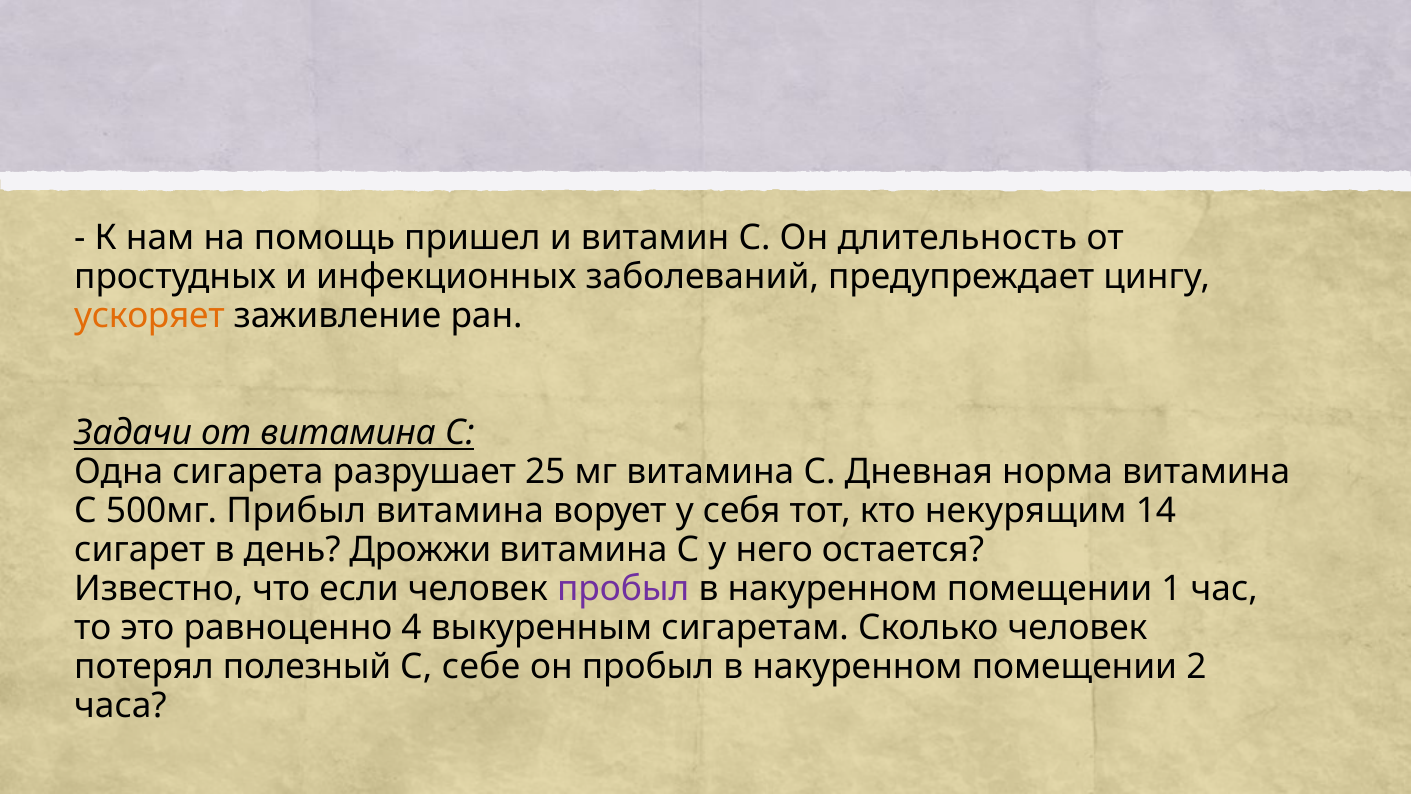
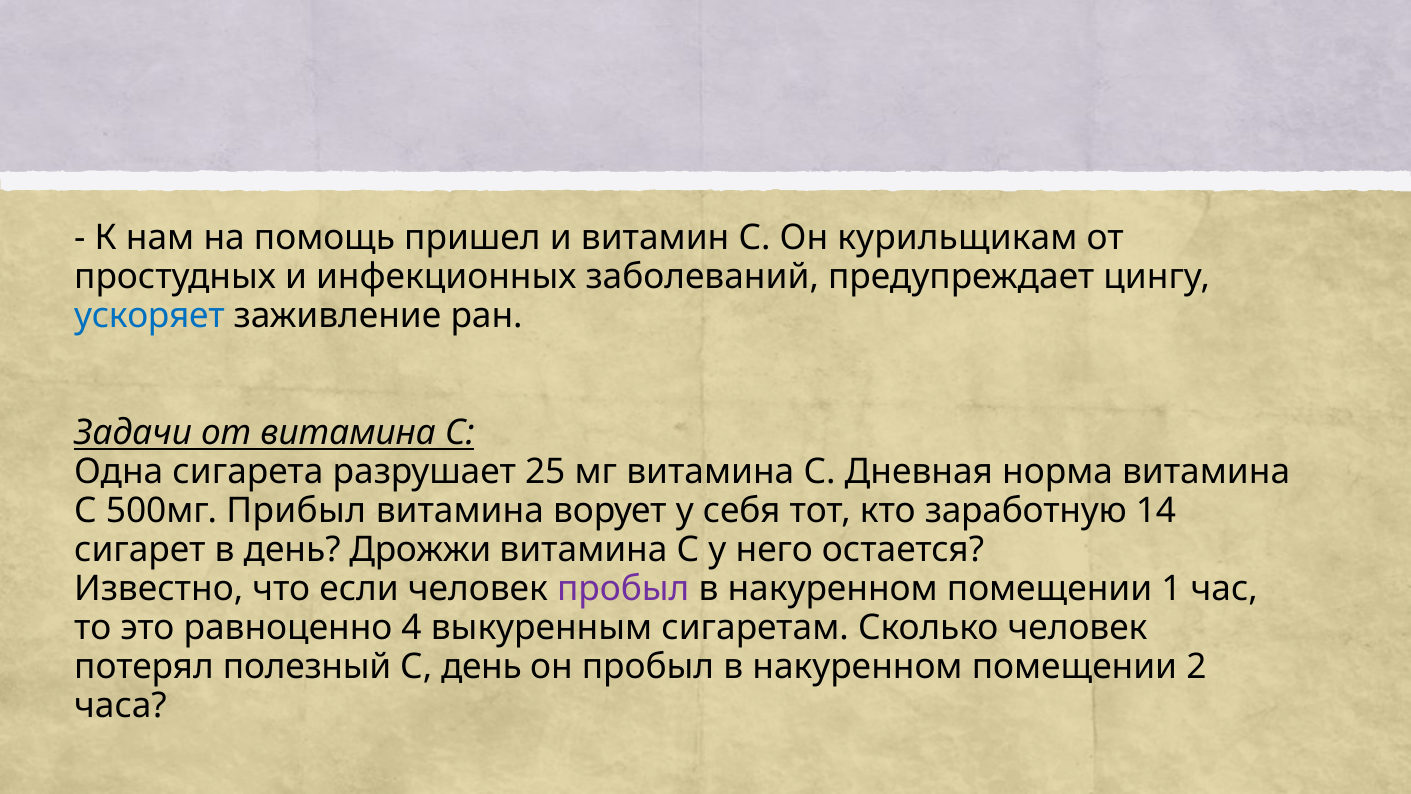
длительность: длительность -> курильщикам
ускоряет colour: orange -> blue
некурящим: некурящим -> заработную
С себе: себе -> день
